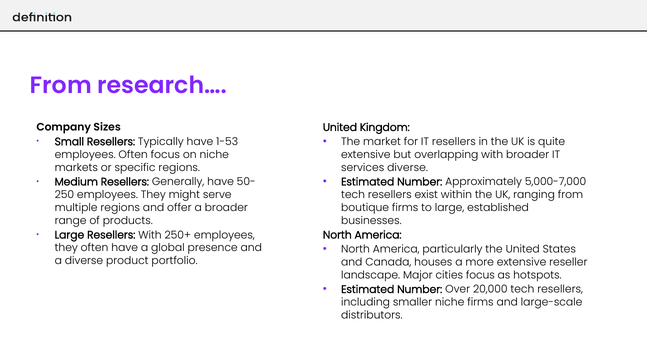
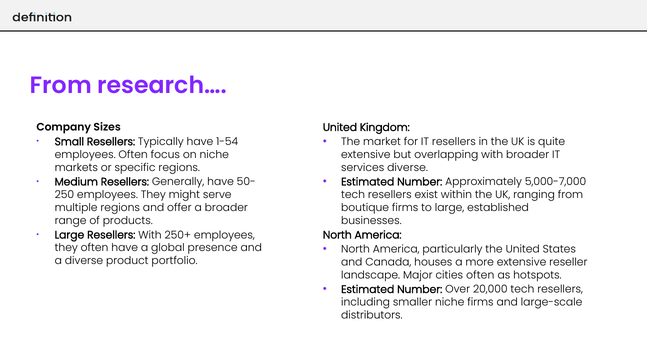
1-53: 1-53 -> 1-54
cities focus: focus -> often
